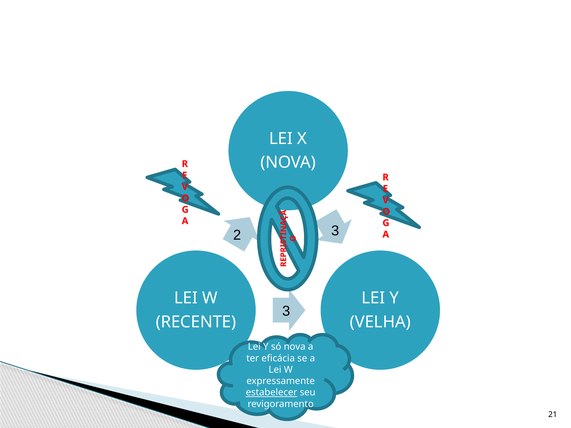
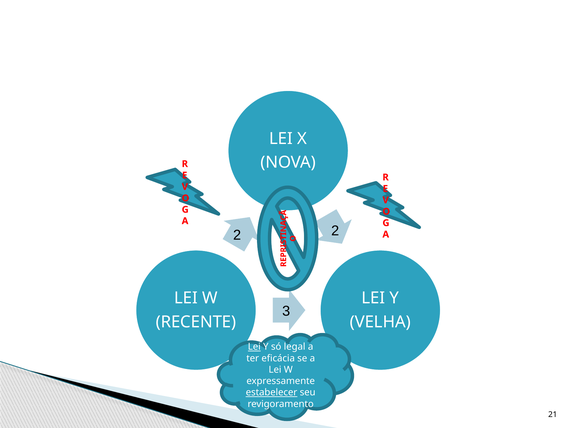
2 3: 3 -> 2
Lei at (254, 347) underline: none -> present
só nova: nova -> legal
